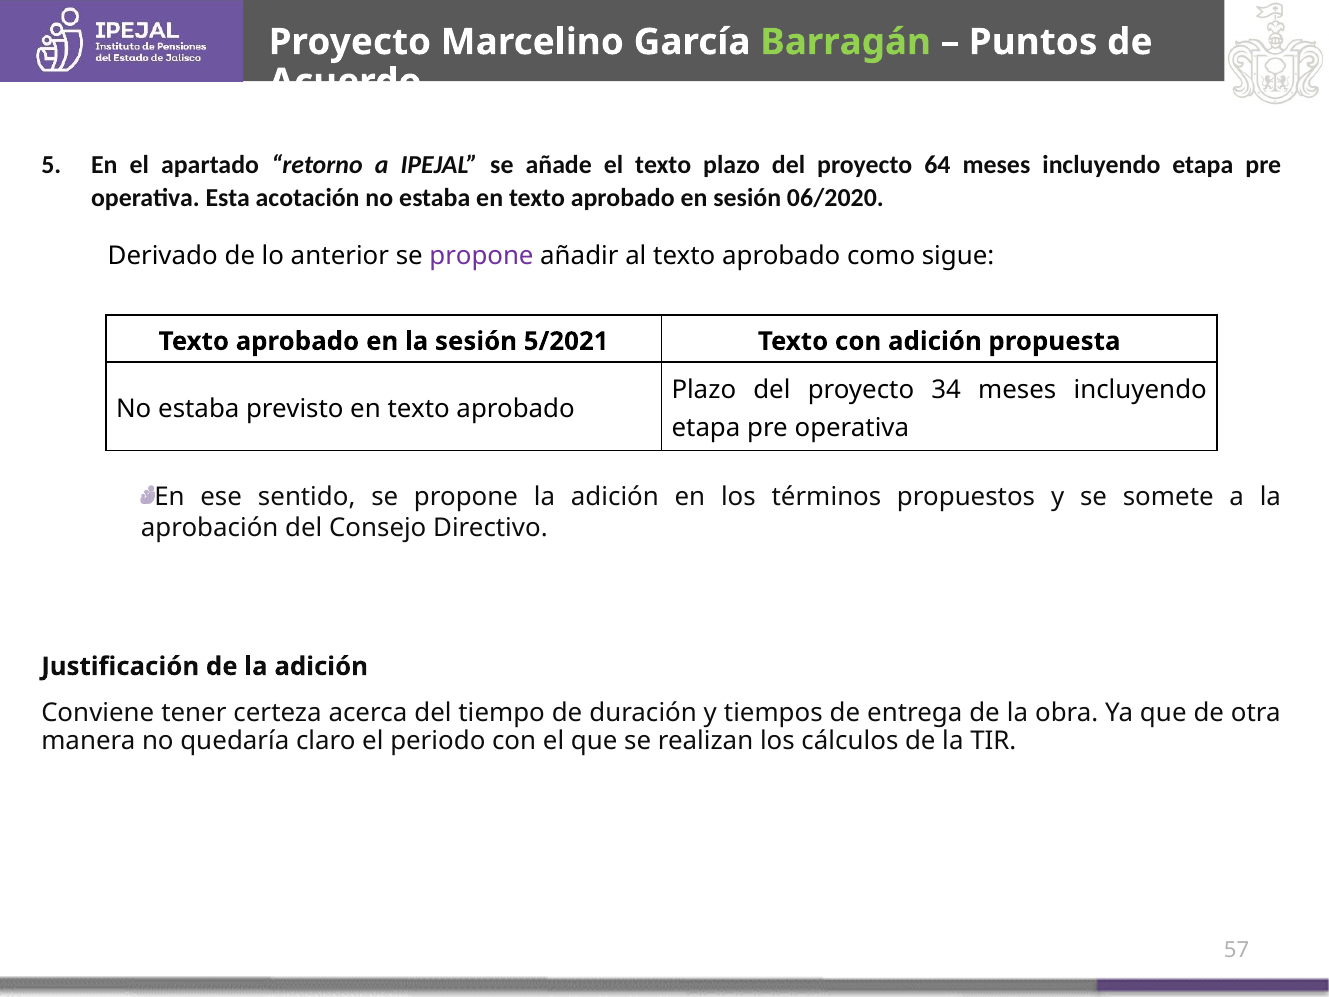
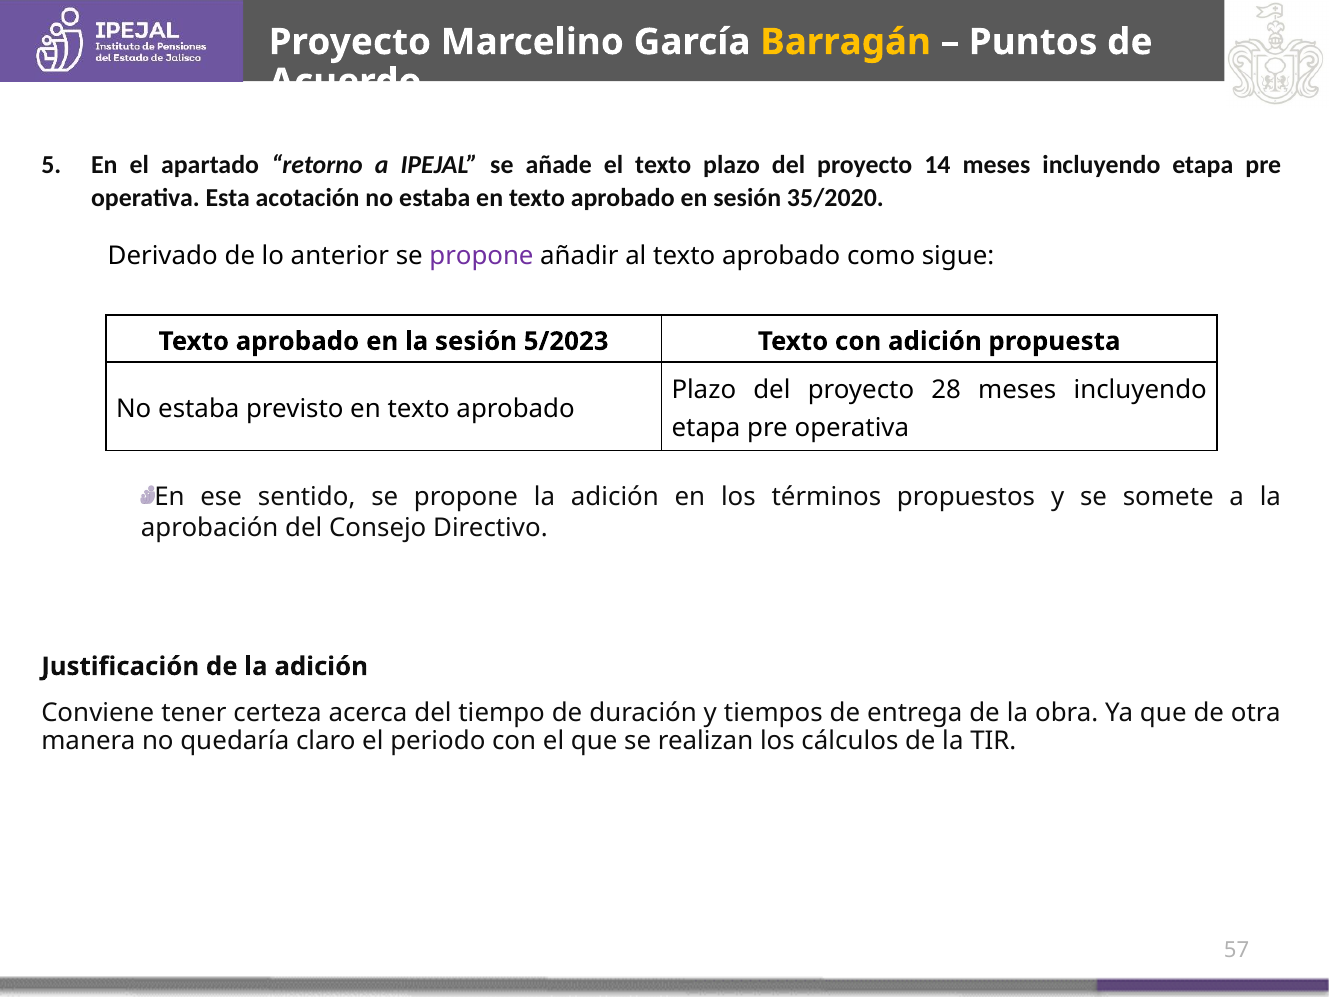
Barragán colour: light green -> yellow
64: 64 -> 14
06/2020: 06/2020 -> 35/2020
5/2021: 5/2021 -> 5/2023
34: 34 -> 28
